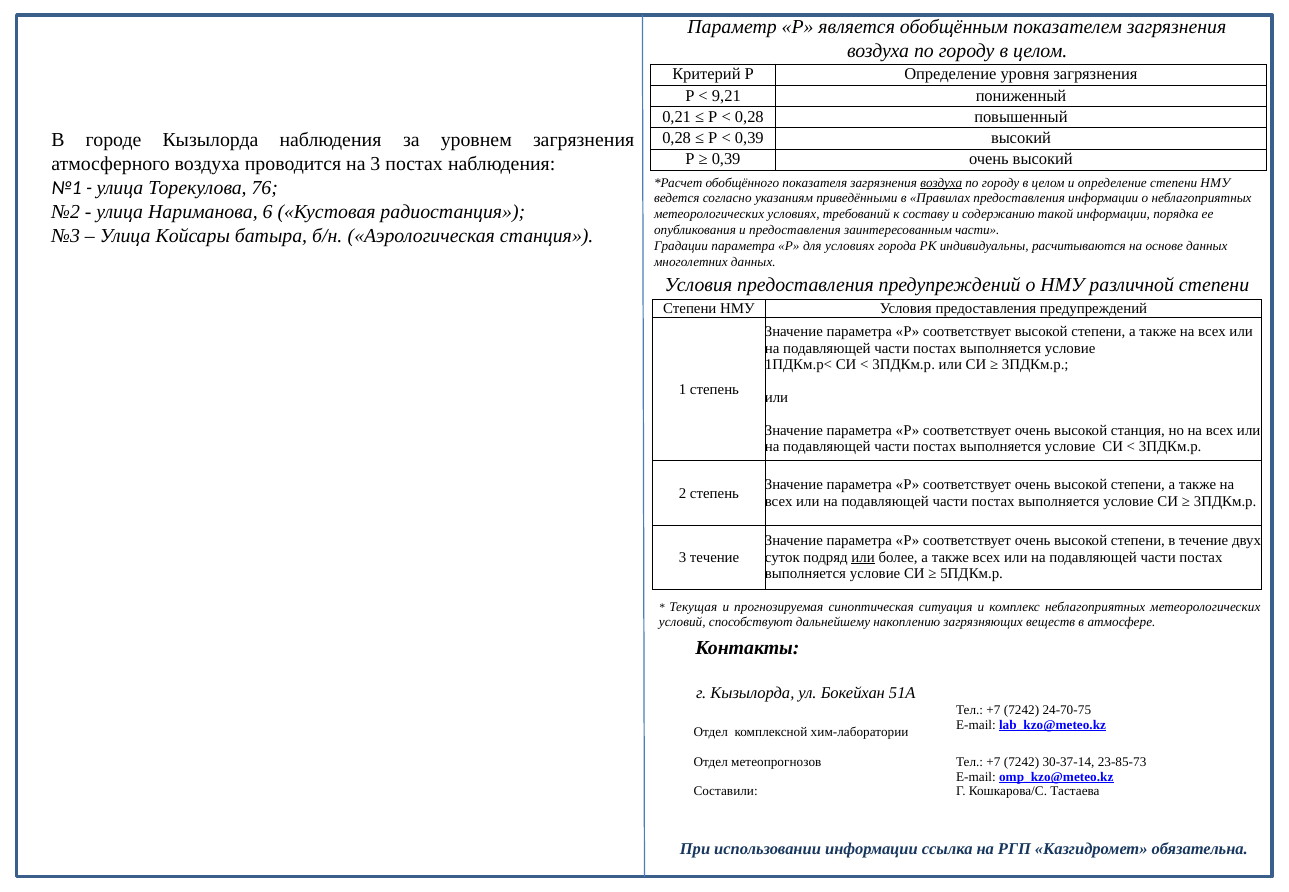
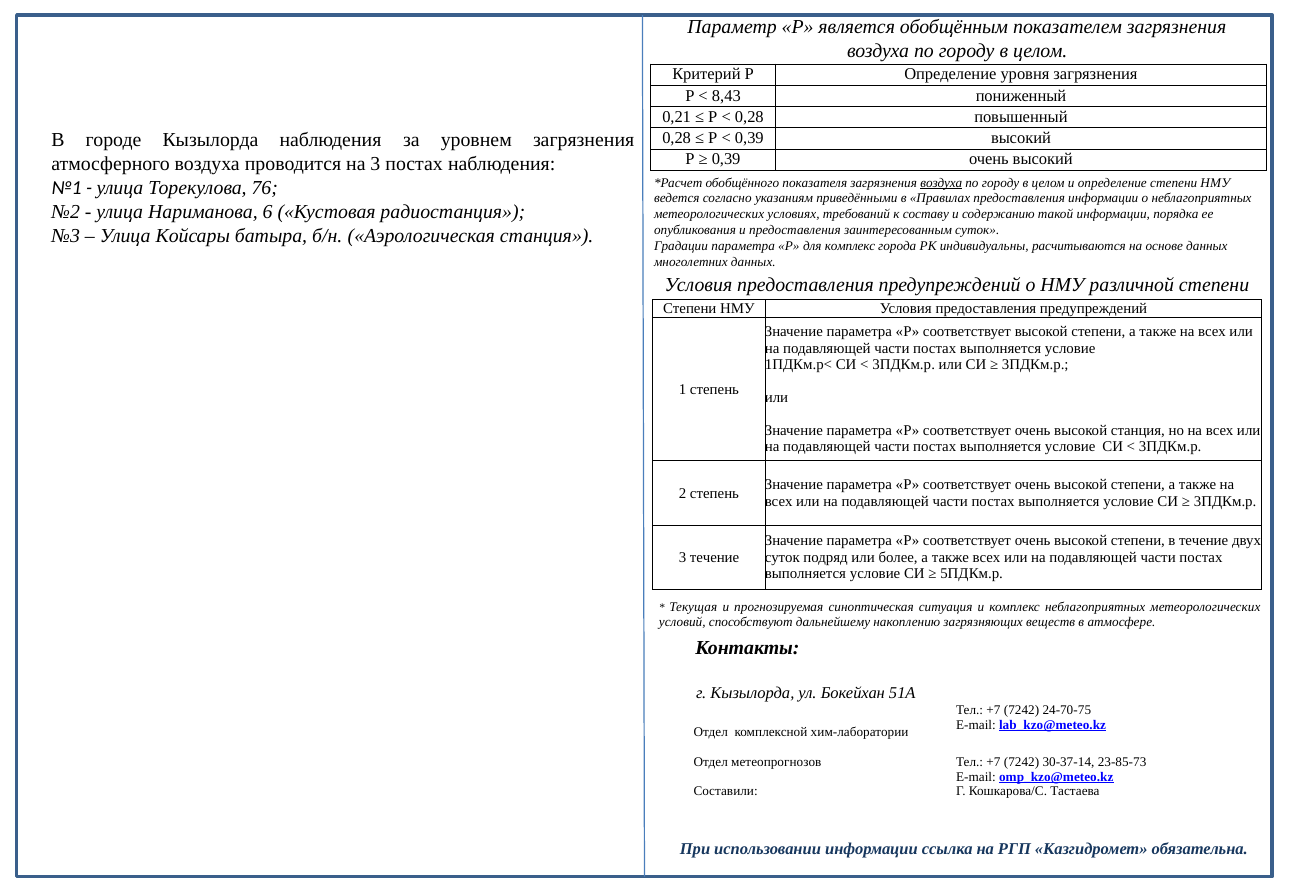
9,21: 9,21 -> 8,43
заинтересованным части: части -> суток
для условиях: условиях -> комплекс
или at (863, 558) underline: present -> none
